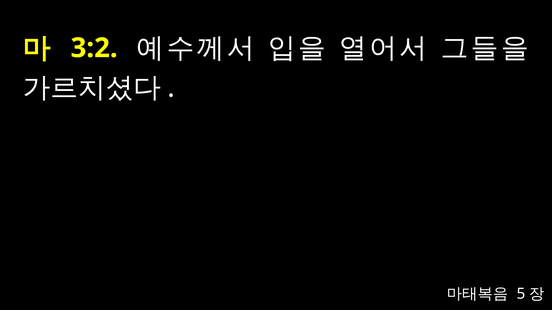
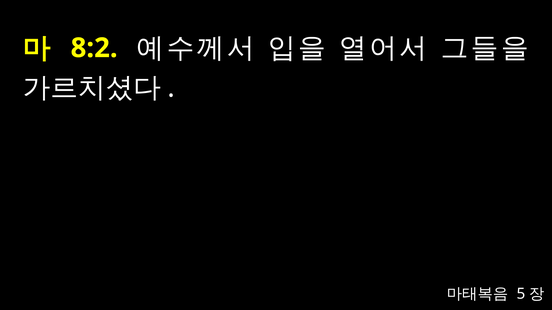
3:2: 3:2 -> 8:2
